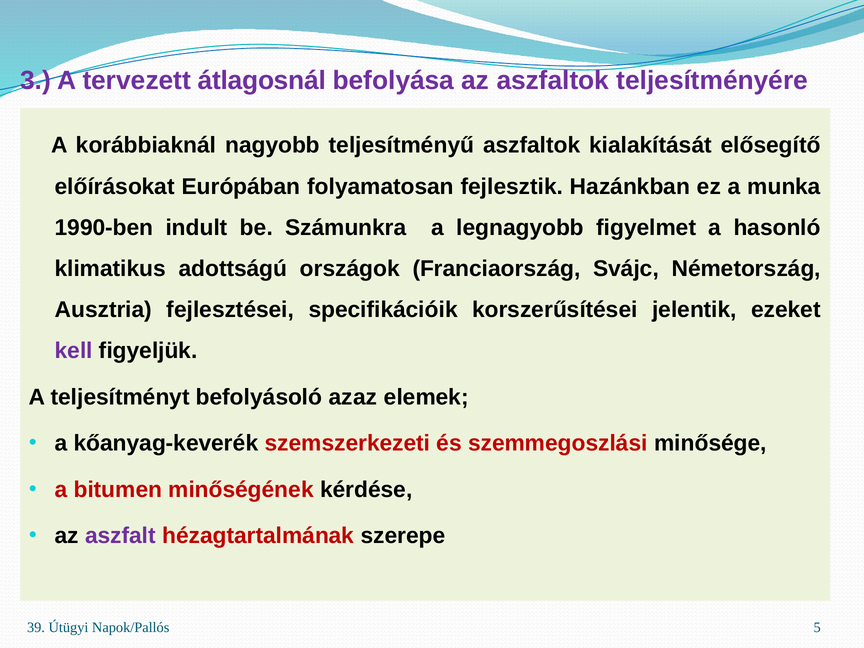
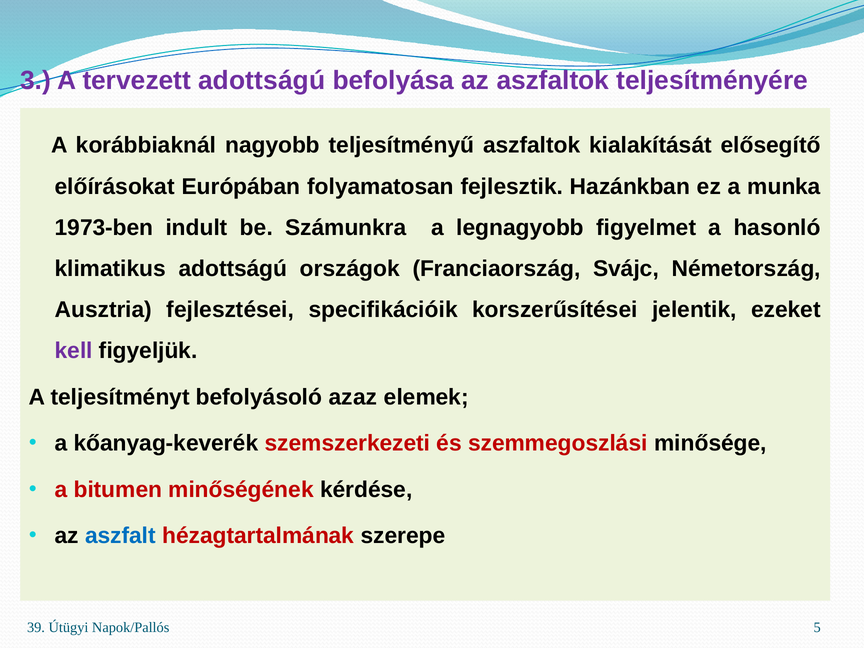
tervezett átlagosnál: átlagosnál -> adottságú
1990-ben: 1990-ben -> 1973-ben
aszfalt colour: purple -> blue
